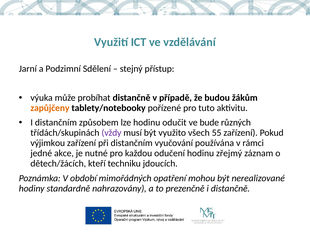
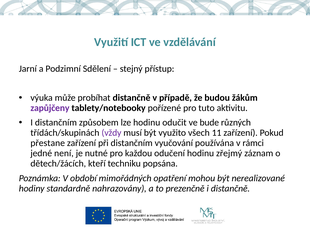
zapůjčeny colour: orange -> purple
55: 55 -> 11
výjimkou: výjimkou -> přestane
akce: akce -> není
jdoucích: jdoucích -> popsána
